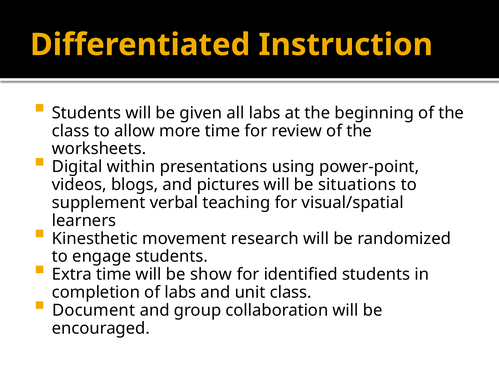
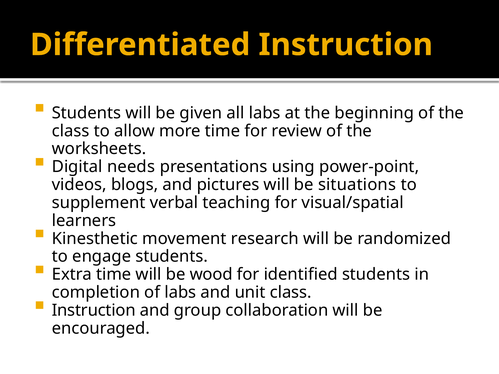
within: within -> needs
show: show -> wood
Document at (94, 311): Document -> Instruction
